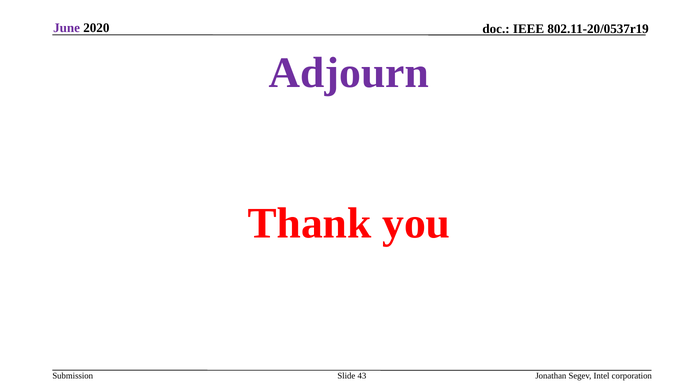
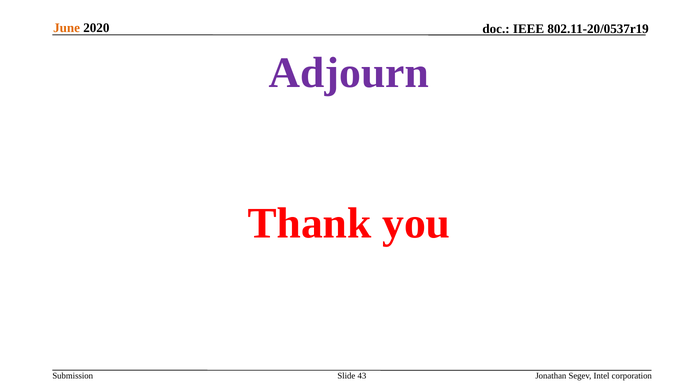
June colour: purple -> orange
